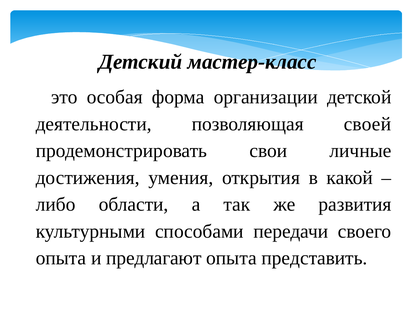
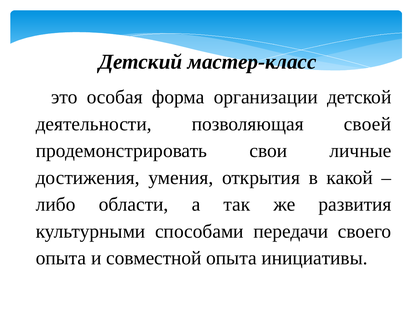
предлагают: предлагают -> совместной
представить: представить -> инициативы
